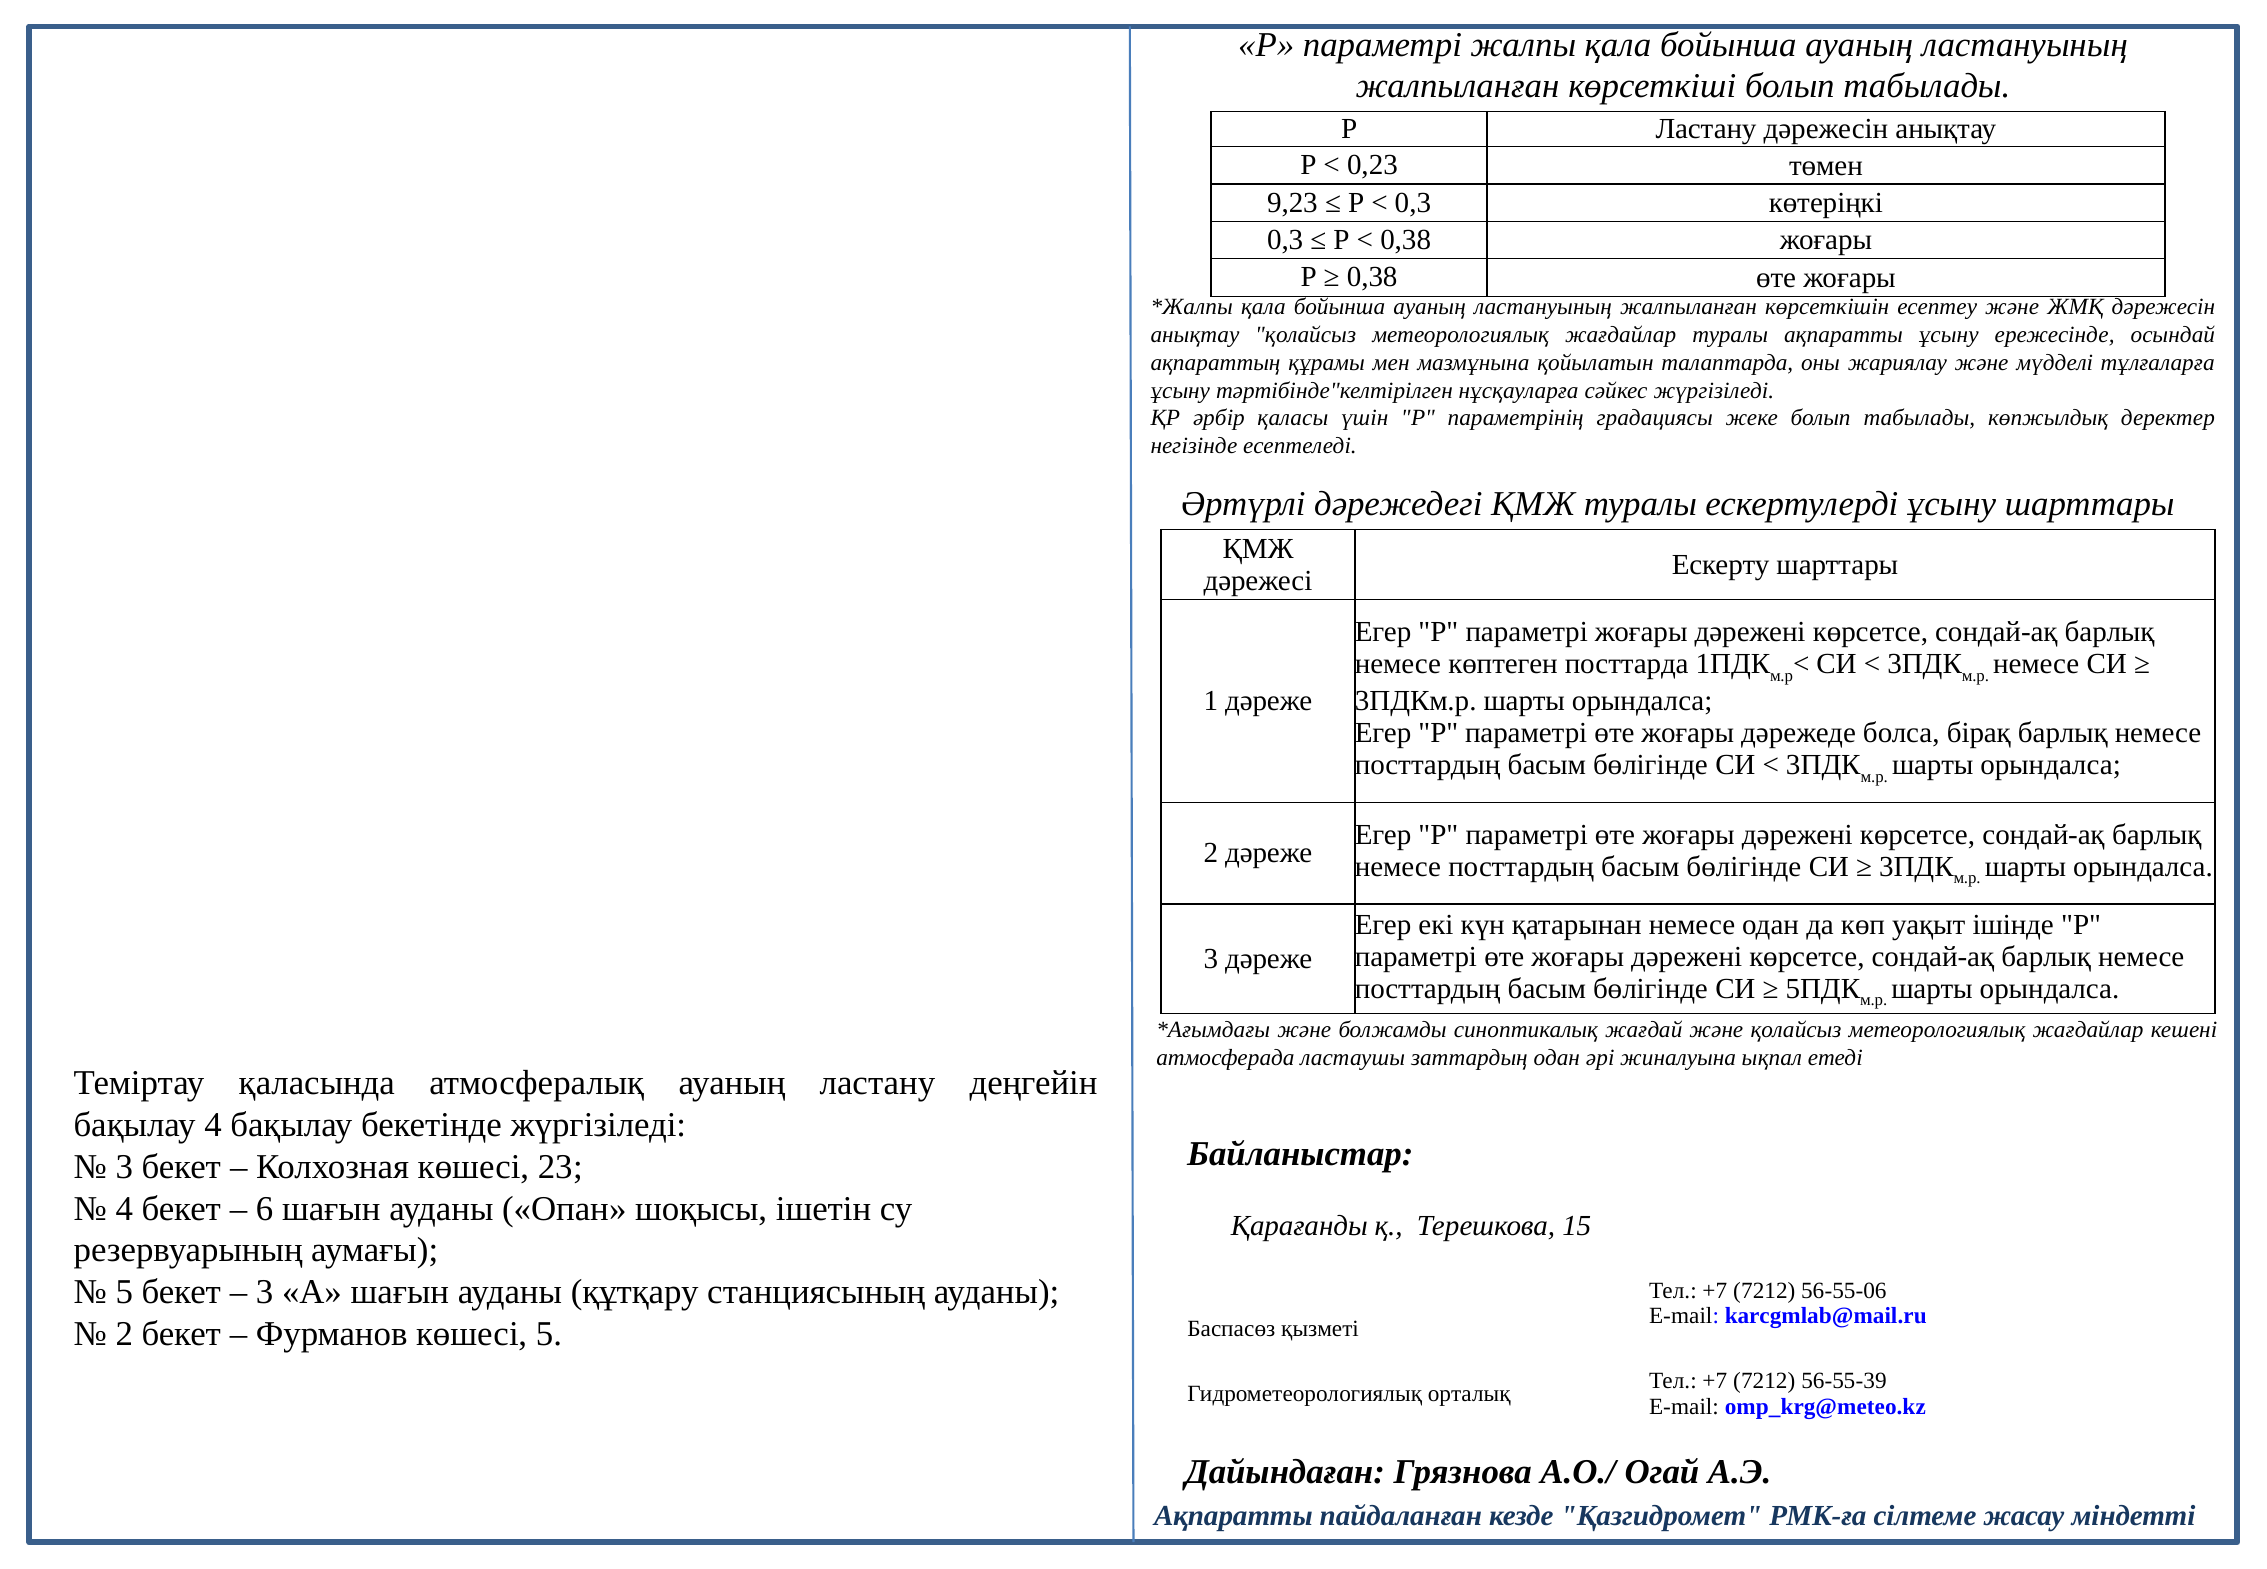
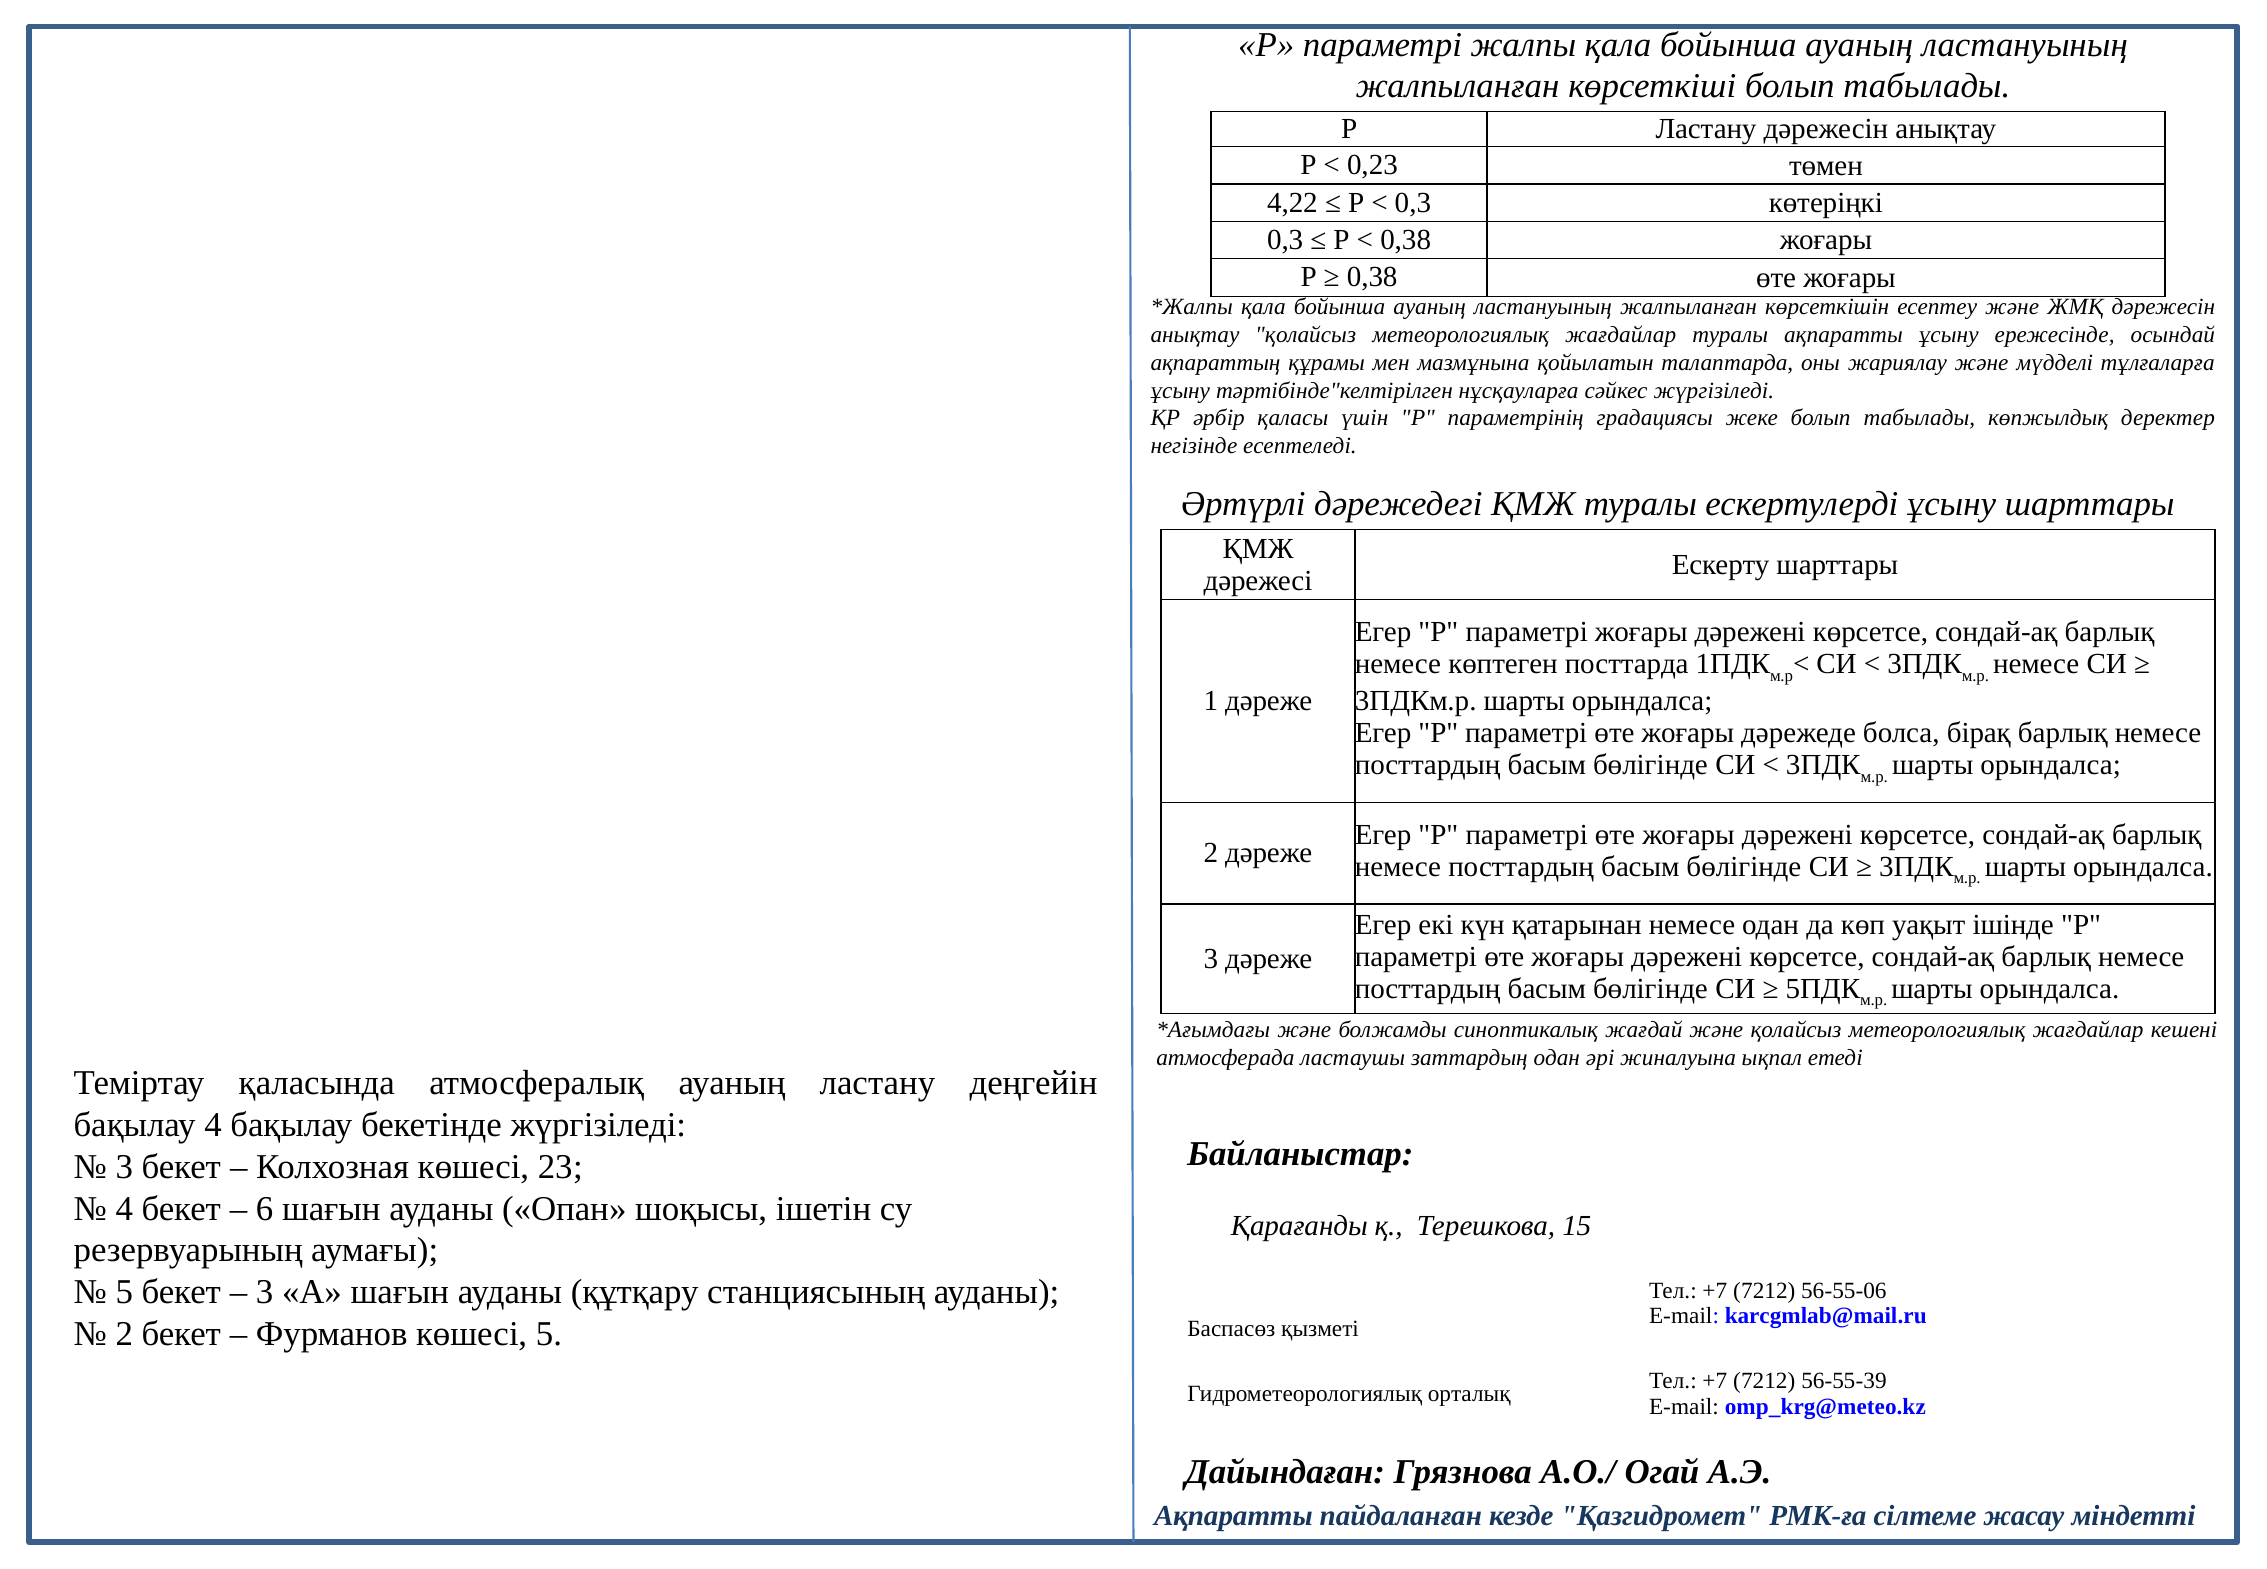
9,23: 9,23 -> 4,22
